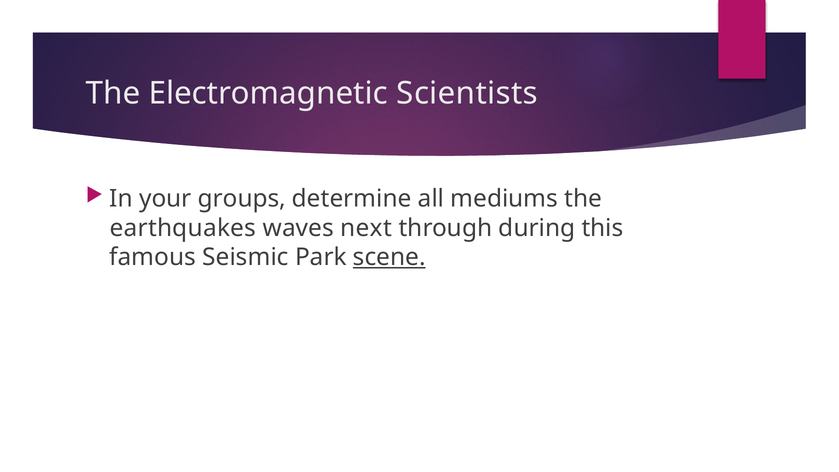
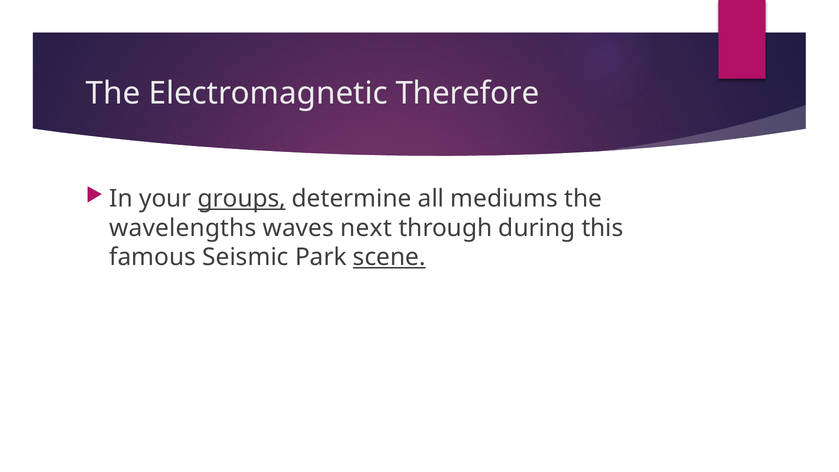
Scientists: Scientists -> Therefore
groups underline: none -> present
earthquakes: earthquakes -> wavelengths
